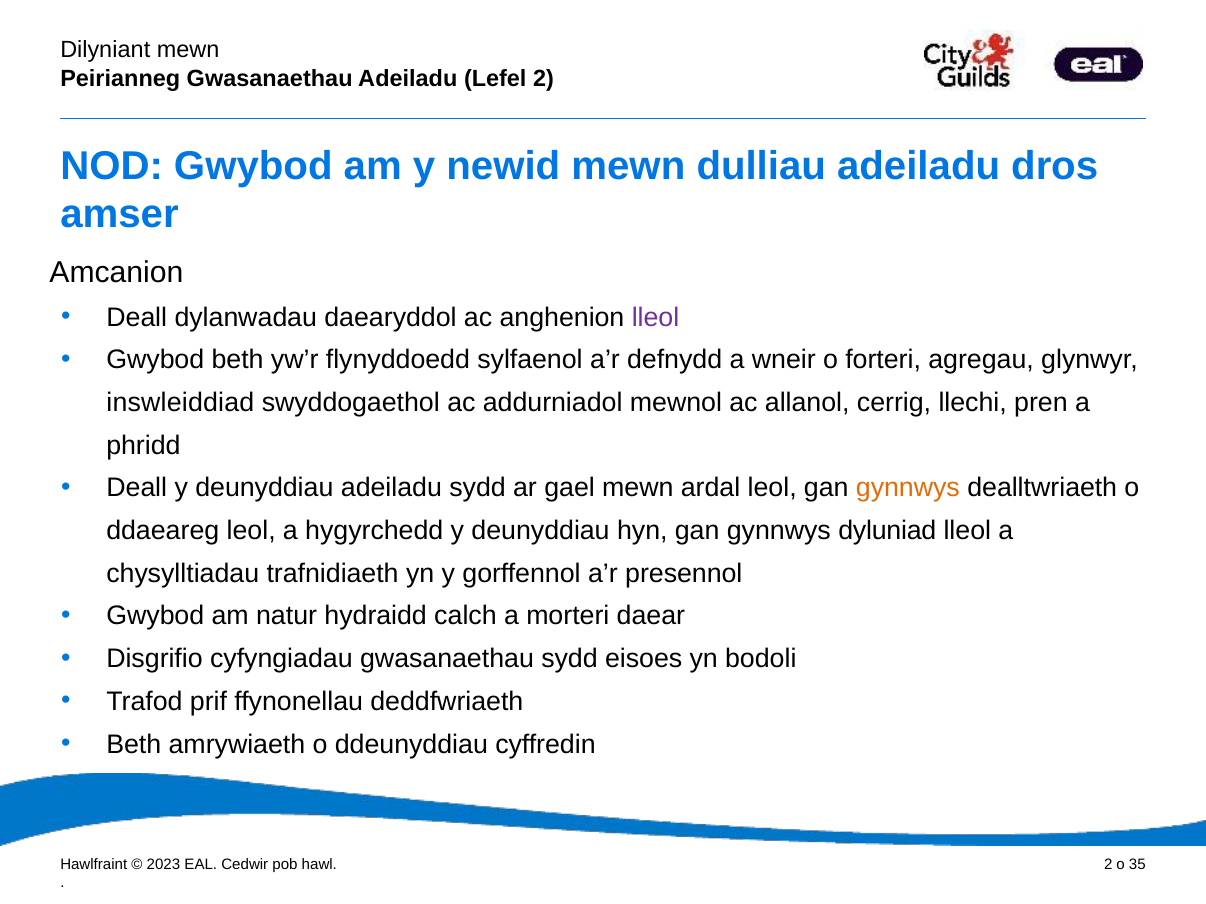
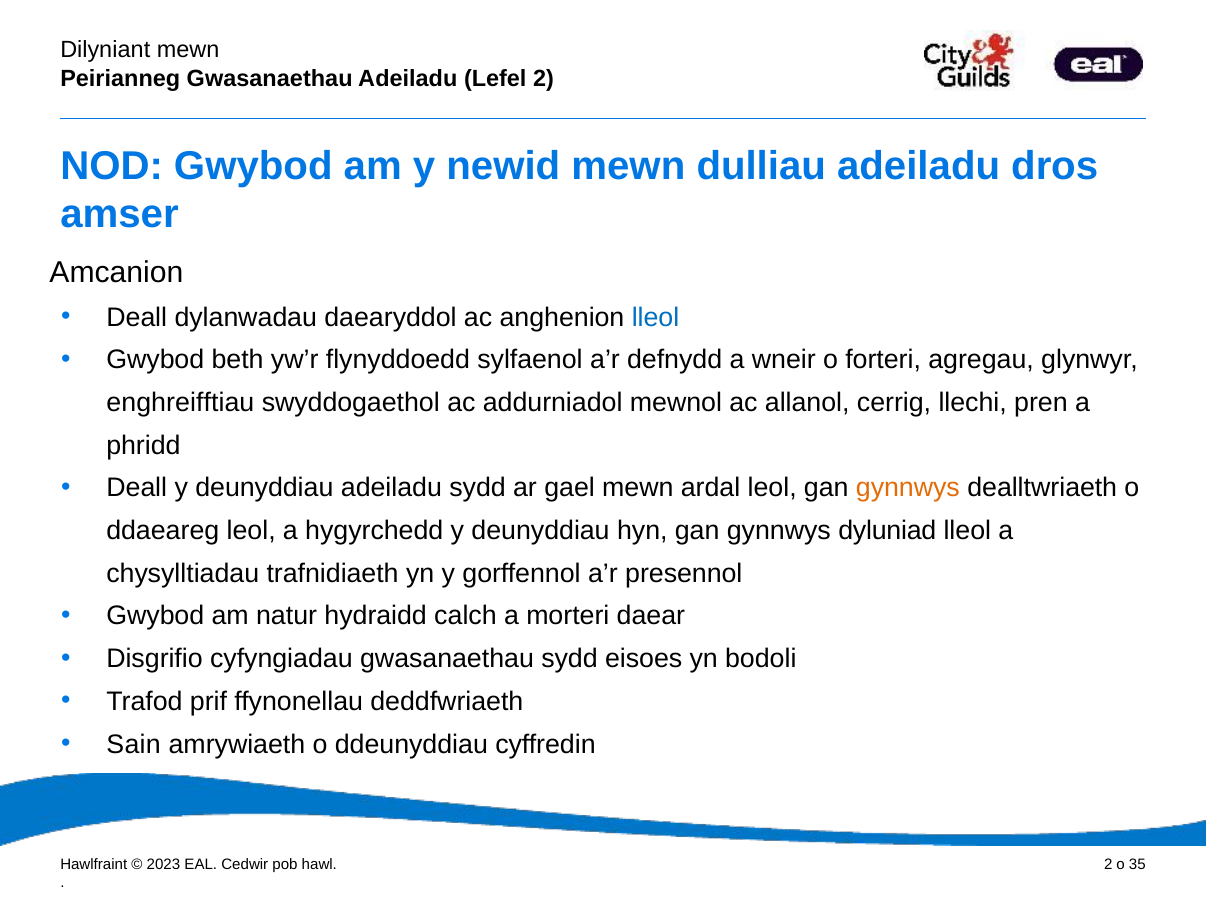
lleol at (656, 317) colour: purple -> blue
inswleiddiad: inswleiddiad -> enghreifftiau
Beth at (134, 745): Beth -> Sain
